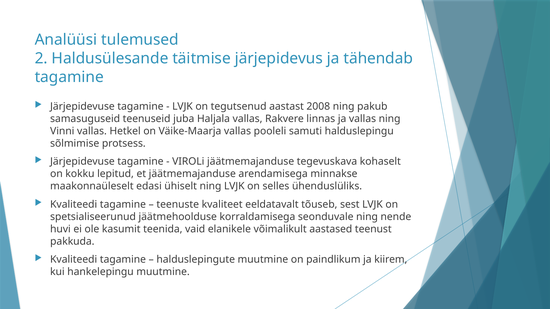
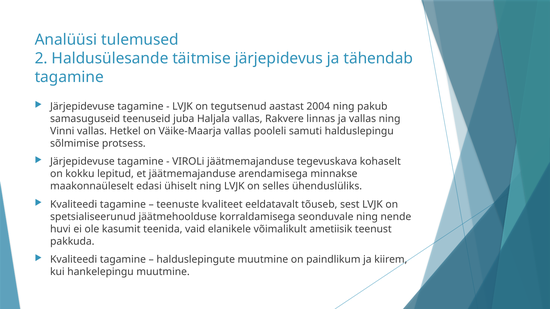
2008: 2008 -> 2004
aastased: aastased -> ametiisik
